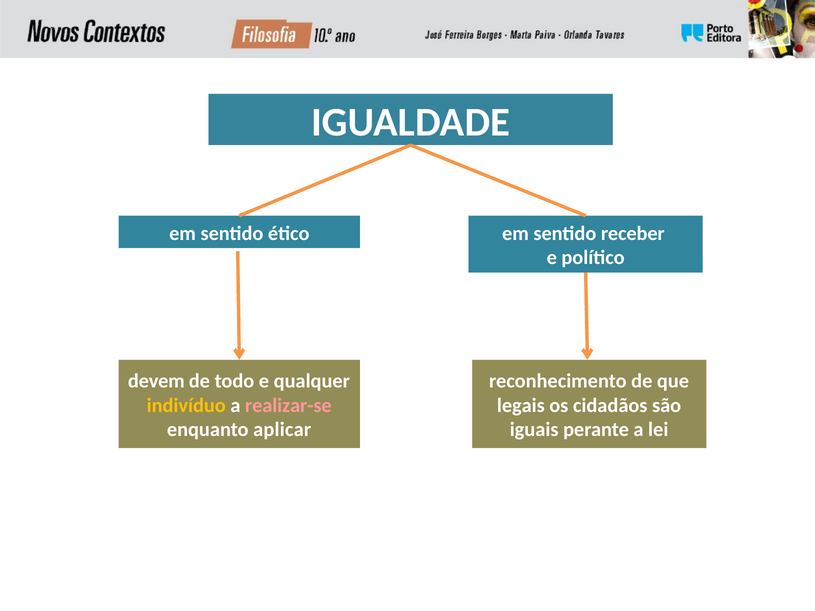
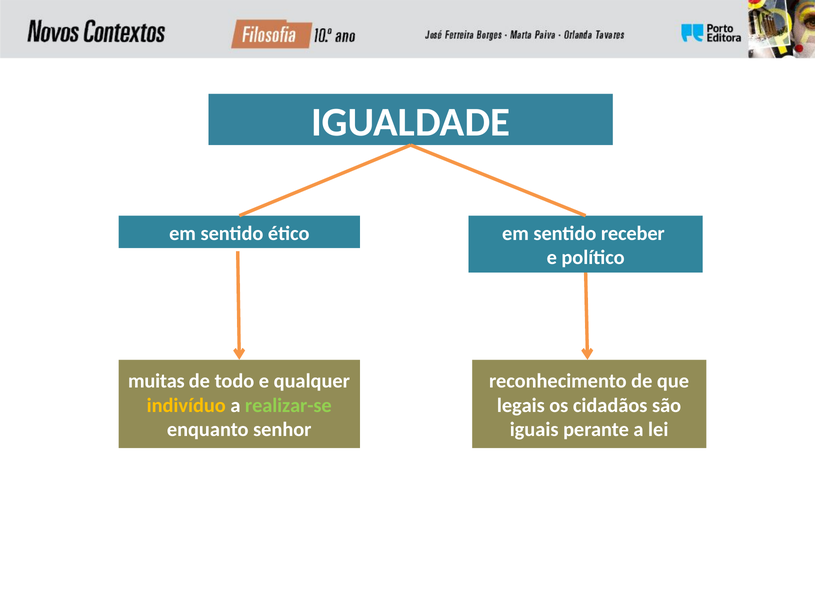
devem: devem -> muitas
realizar-se colour: pink -> light green
aplicar: aplicar -> senhor
